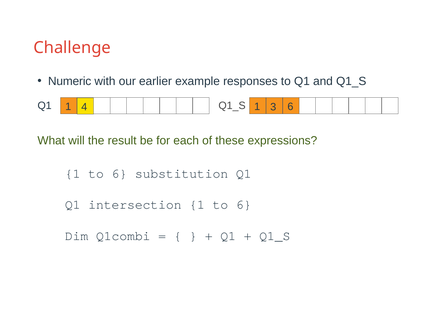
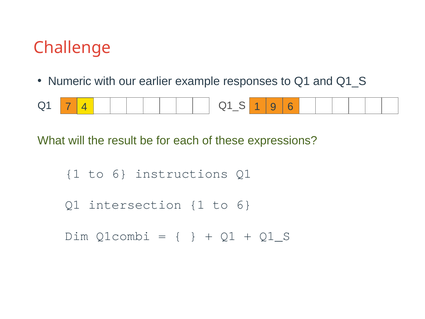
Q1 1: 1 -> 7
3: 3 -> 9
substitution: substitution -> instructions
